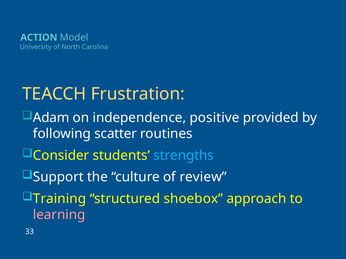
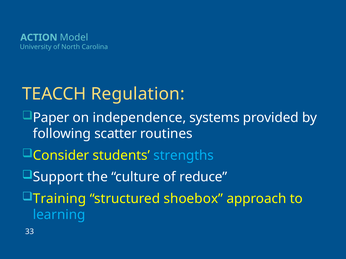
Frustration: Frustration -> Regulation
Adam: Adam -> Paper
positive: positive -> systems
review: review -> reduce
learning colour: pink -> light blue
